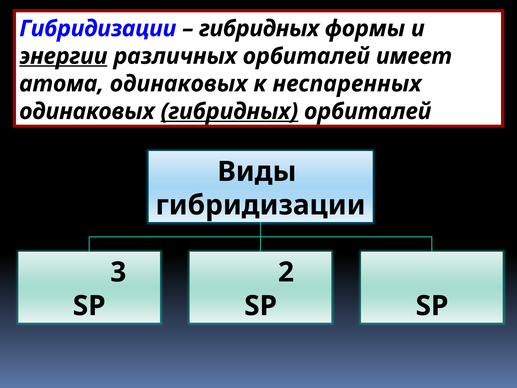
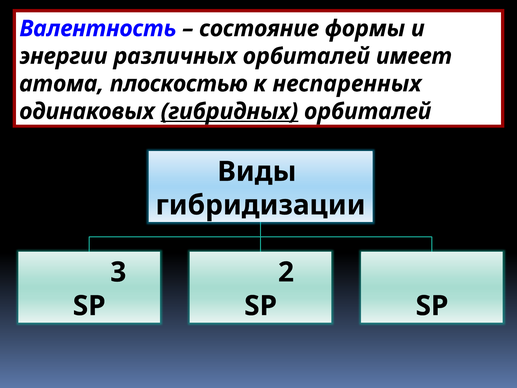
Гибридизации at (98, 29): Гибридизации -> Валентность
гибридных at (259, 29): гибридных -> состояние
энергии underline: present -> none
атома одинаковых: одинаковых -> плоскостью
